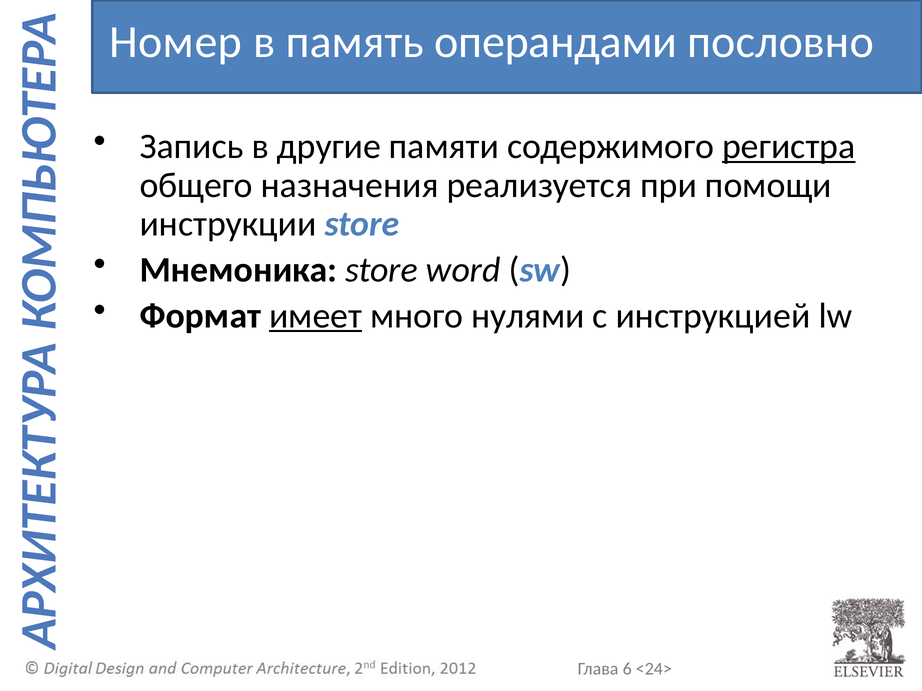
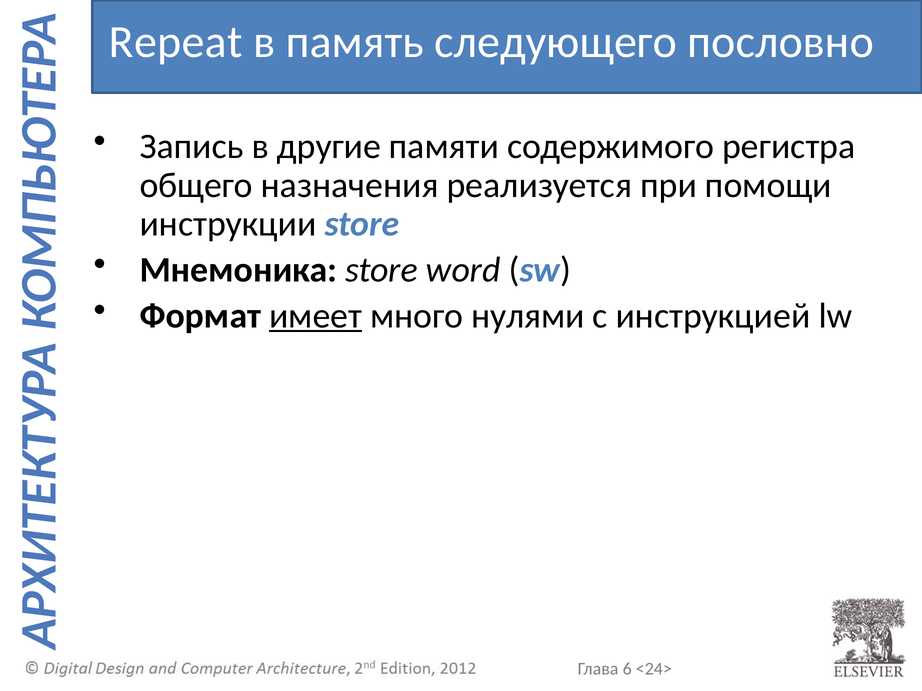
Номер: Номер -> Repeat
операндами: операндами -> следующего
регистра underline: present -> none
